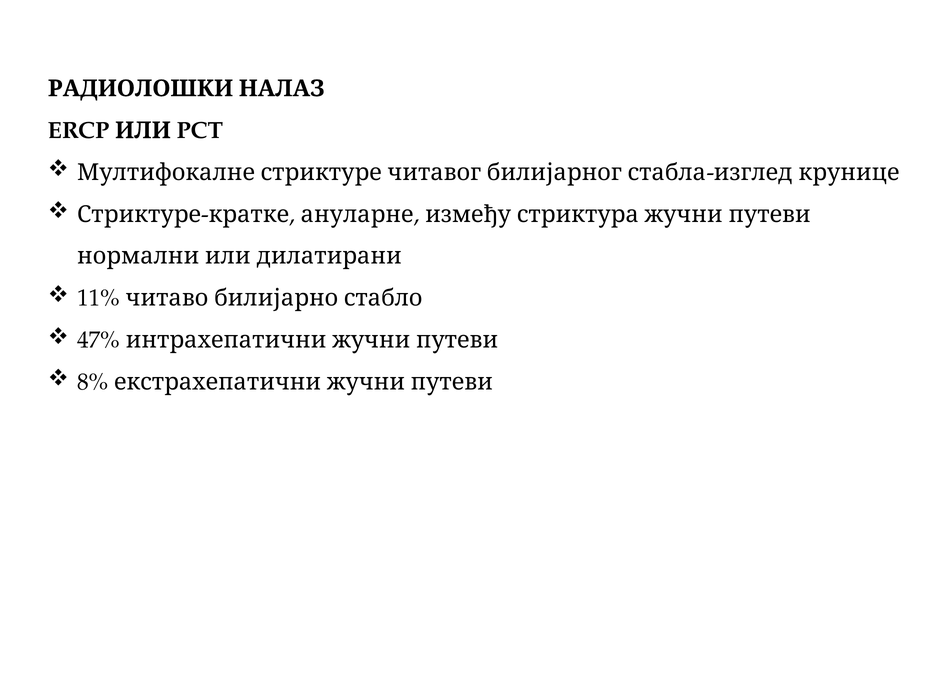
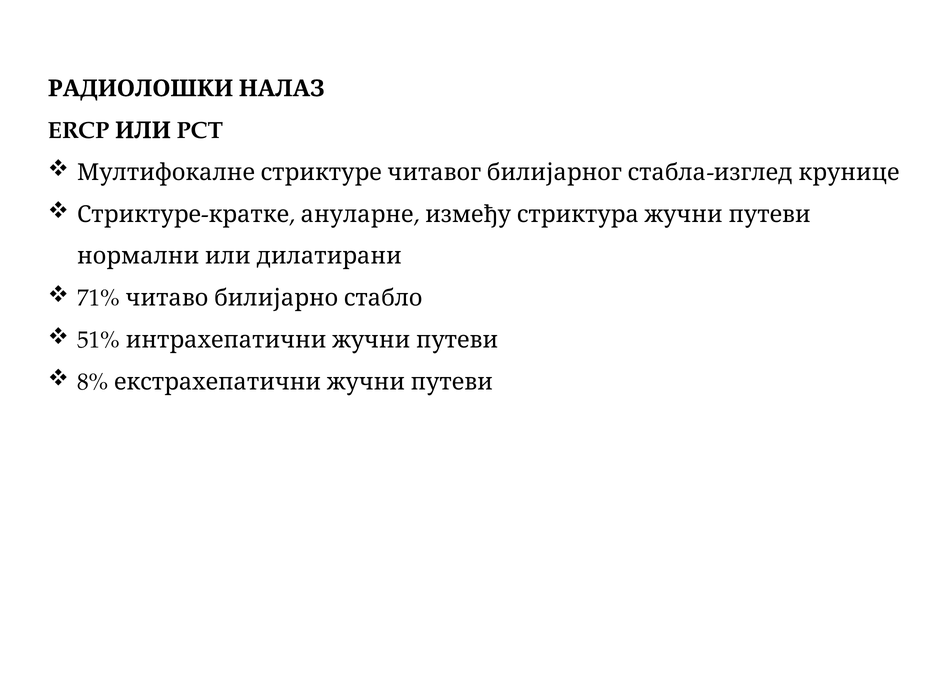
11%: 11% -> 71%
47%: 47% -> 51%
